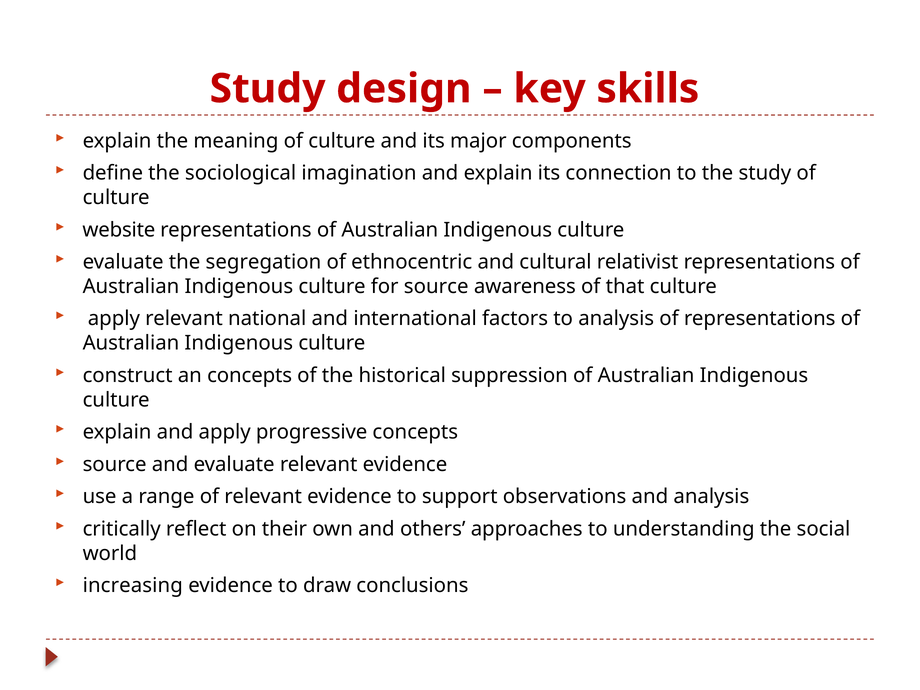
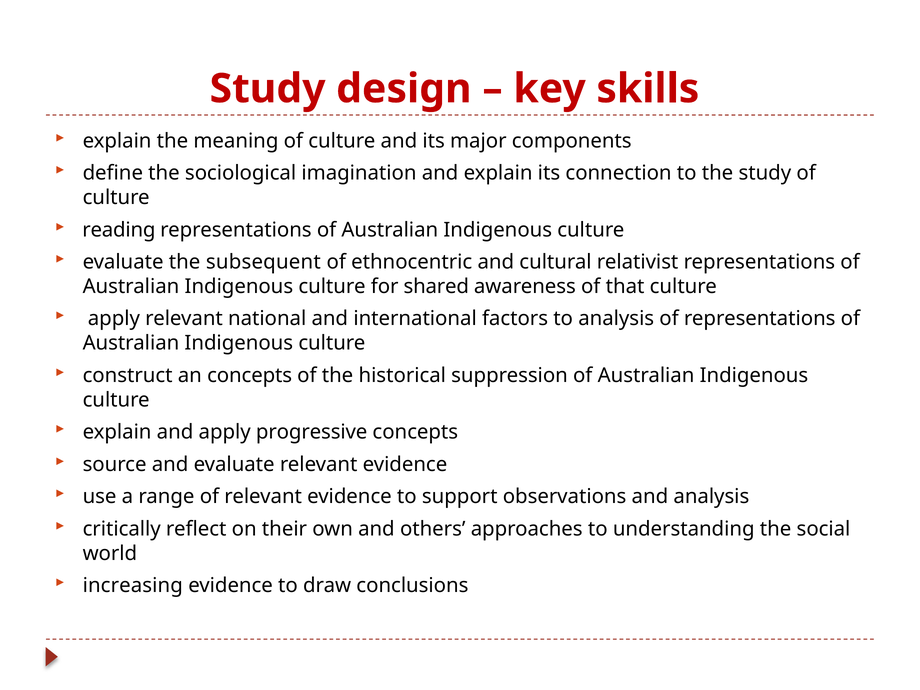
website: website -> reading
segregation: segregation -> subsequent
for source: source -> shared
